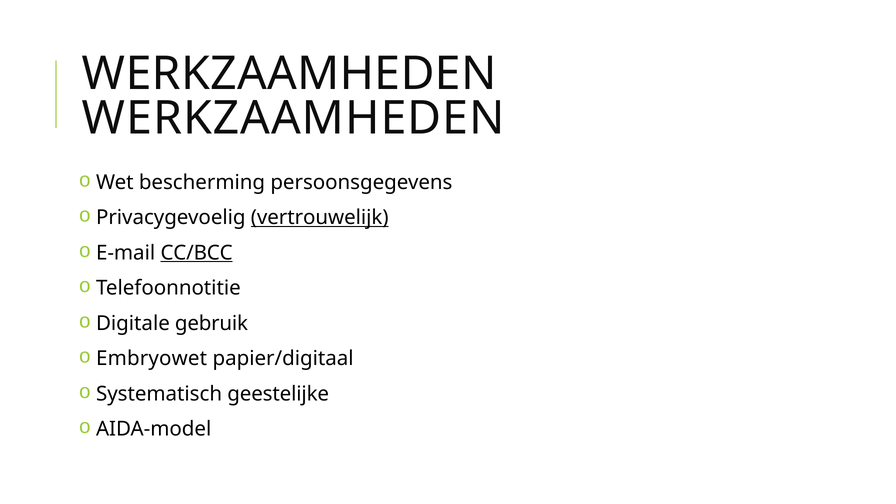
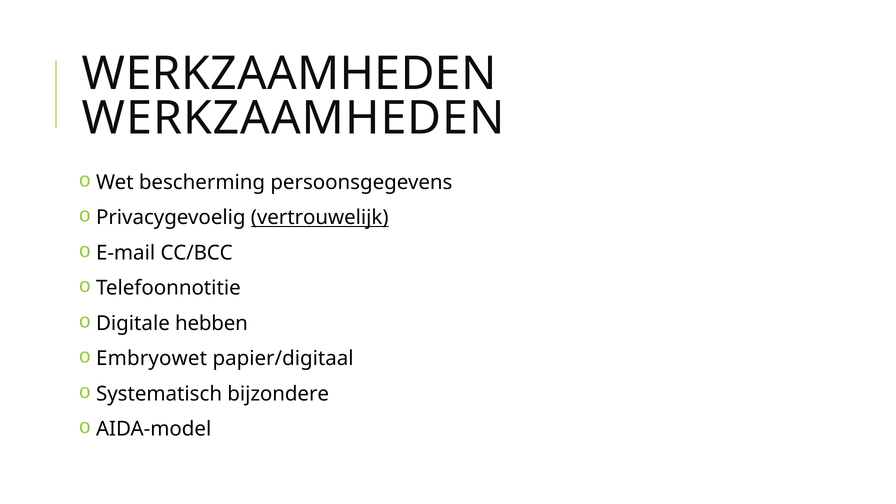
CC/BCC underline: present -> none
gebruik: gebruik -> hebben
geestelijke: geestelijke -> bijzondere
